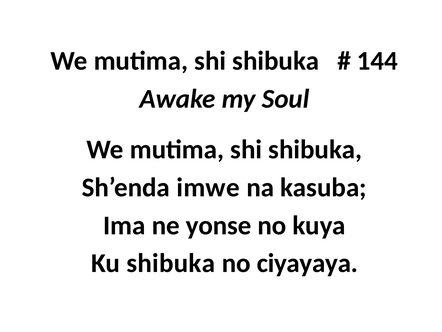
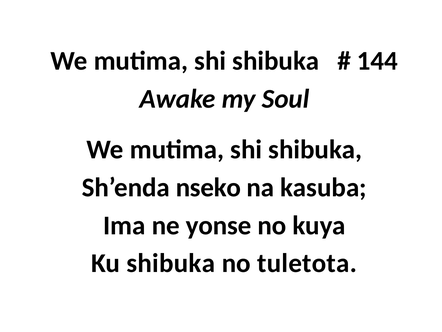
imwe: imwe -> nseko
ciyayaya: ciyayaya -> tuletota
